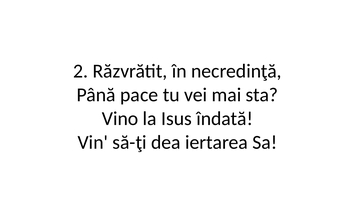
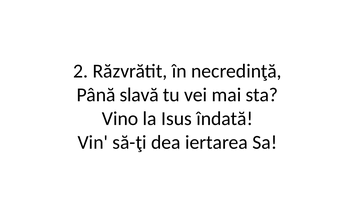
pace: pace -> slavă
